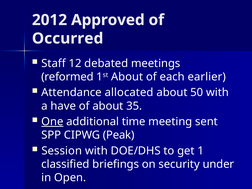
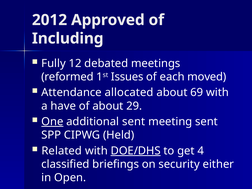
Occurred: Occurred -> Including
Staff: Staff -> Fully
1st About: About -> Issues
earlier: earlier -> moved
50: 50 -> 69
35: 35 -> 29
additional time: time -> sent
Peak: Peak -> Held
Session: Session -> Related
DOE/DHS underline: none -> present
1: 1 -> 4
under: under -> either
